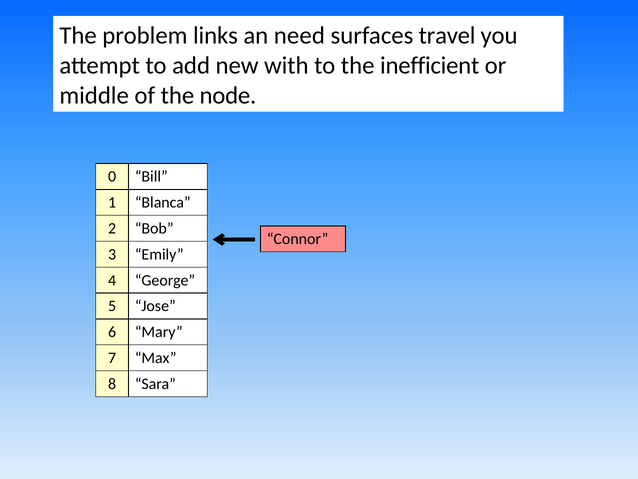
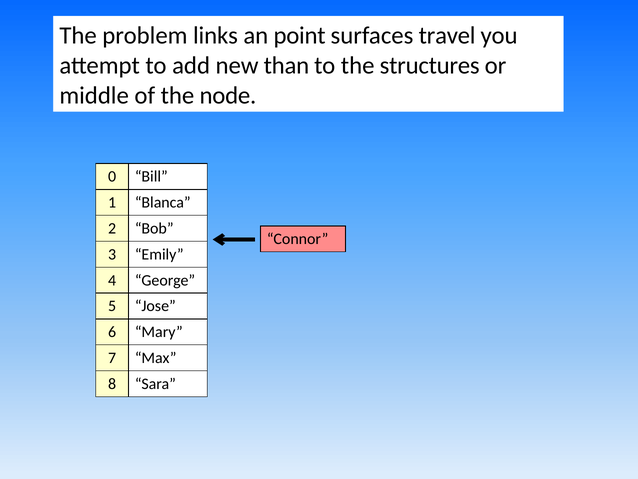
need: need -> point
with: with -> than
inefficient: inefficient -> structures
